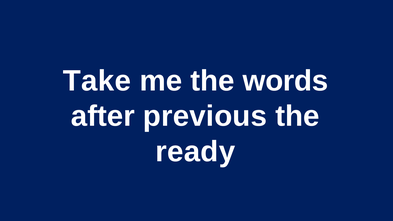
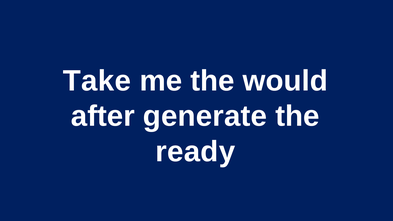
words: words -> would
previous: previous -> generate
